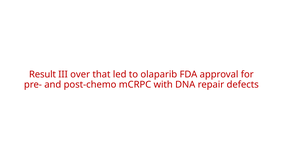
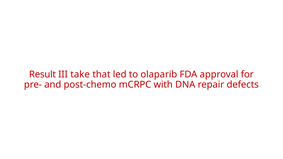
over: over -> take
